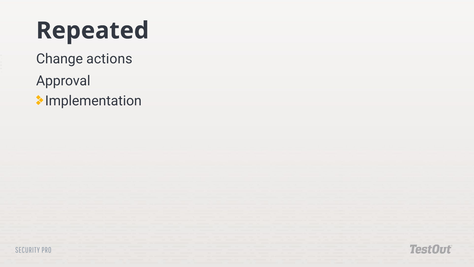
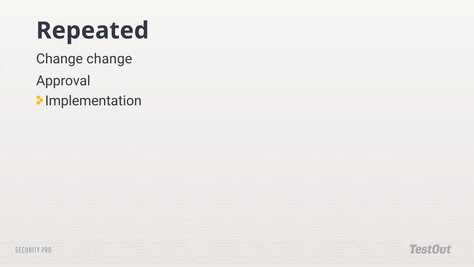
Change actions: actions -> change
